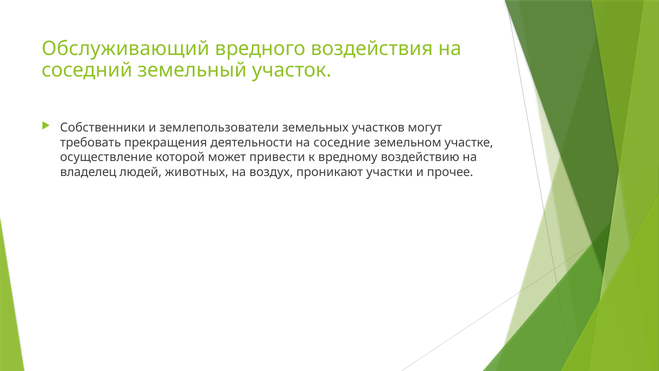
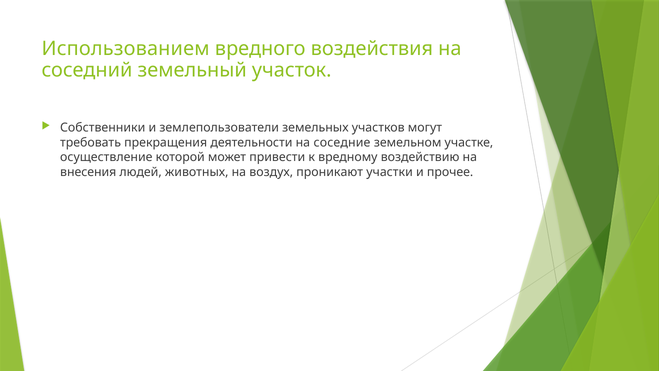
Обслуживающий: Обслуживающий -> Использованием
владелец: владелец -> внесения
